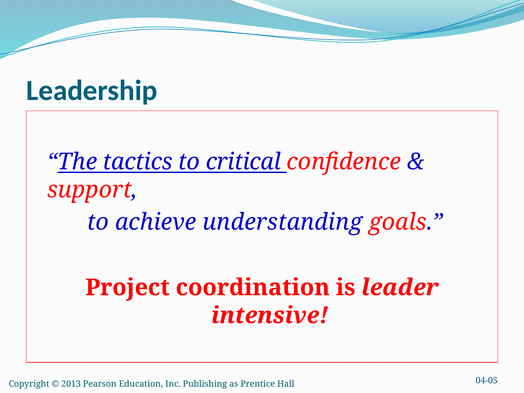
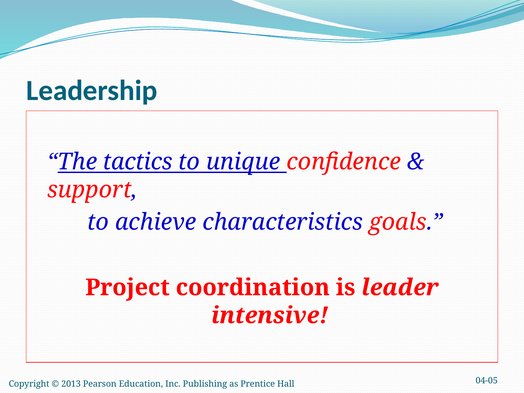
critical: critical -> unique
understanding: understanding -> characteristics
